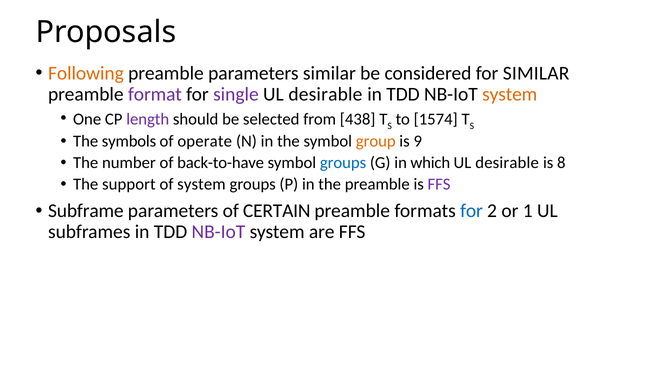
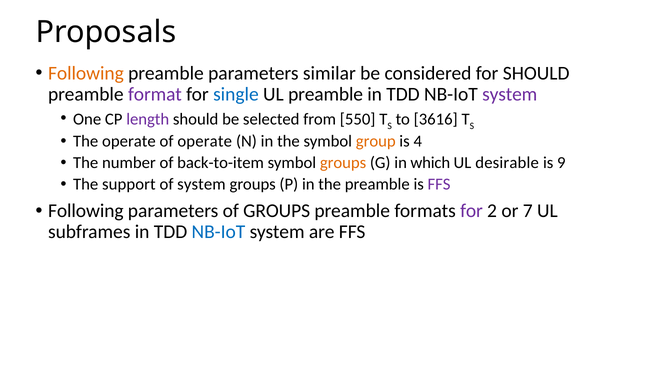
for SIMILAR: SIMILAR -> SHOULD
single colour: purple -> blue
desirable at (325, 94): desirable -> preamble
system at (510, 94) colour: orange -> purple
438: 438 -> 550
1574: 1574 -> 3616
The symbols: symbols -> operate
9: 9 -> 4
back-to-have: back-to-have -> back-to-item
groups at (343, 163) colour: blue -> orange
8: 8 -> 9
Subframe at (86, 211): Subframe -> Following
of CERTAIN: CERTAIN -> GROUPS
for at (472, 211) colour: blue -> purple
1: 1 -> 7
NB-IoT at (218, 232) colour: purple -> blue
